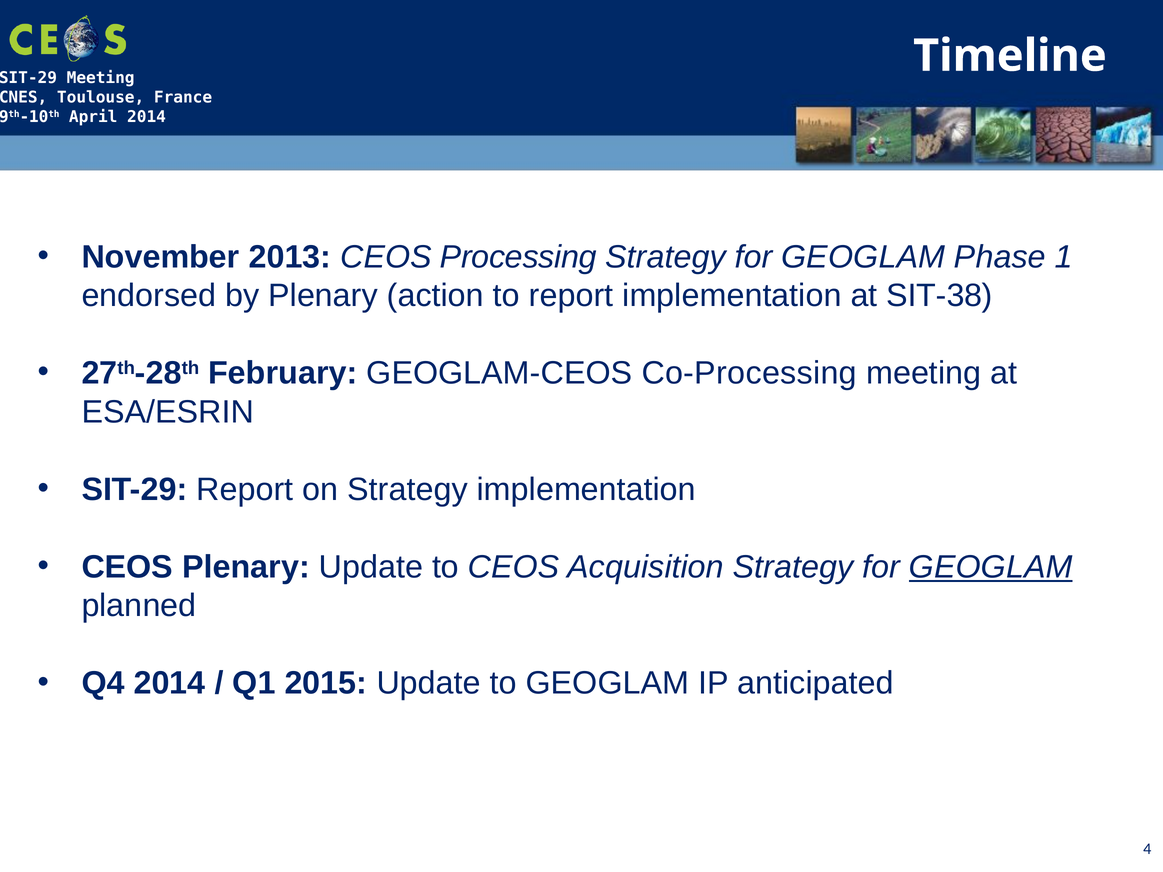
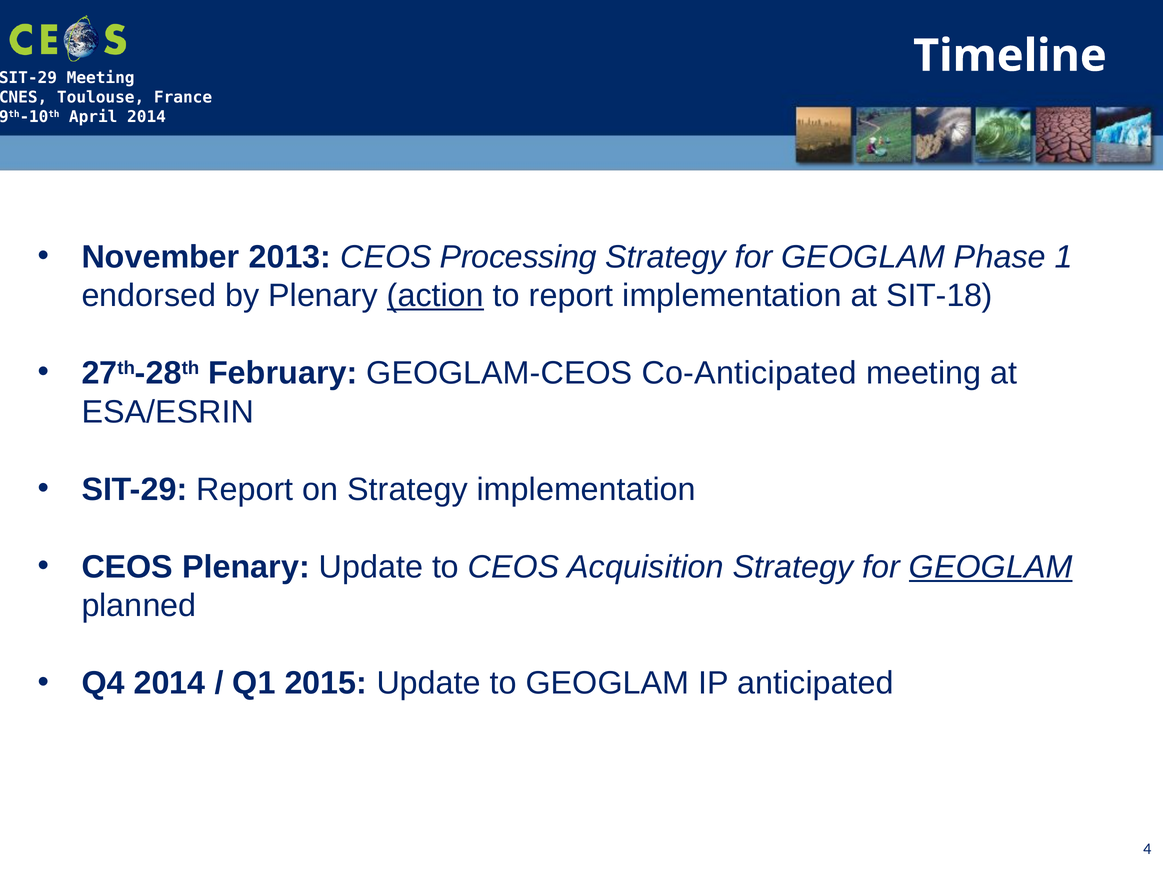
action underline: none -> present
SIT-38: SIT-38 -> SIT-18
Co-Processing: Co-Processing -> Co-Anticipated
